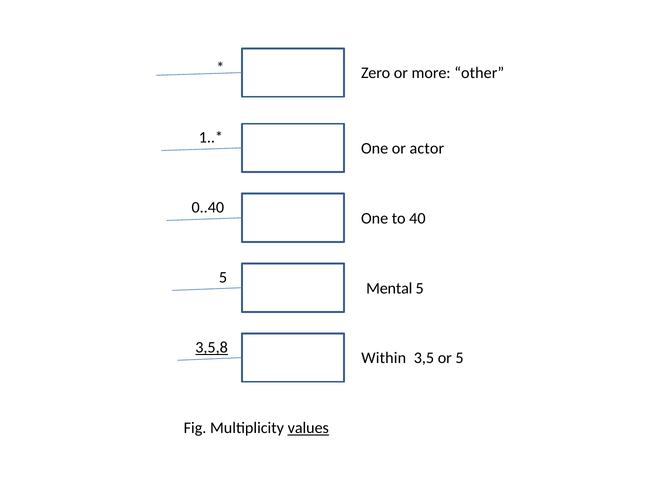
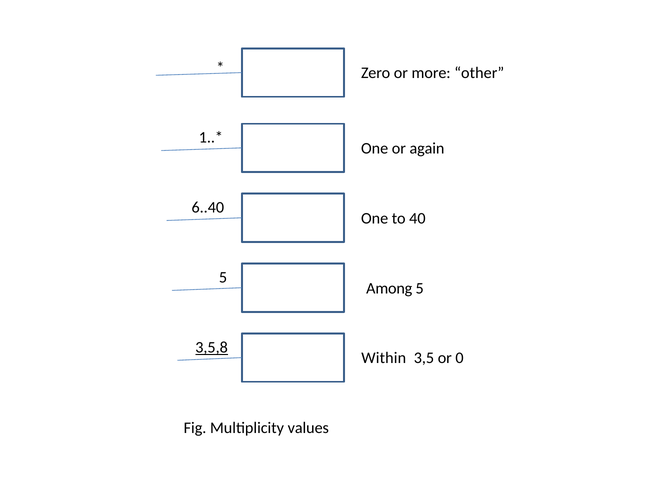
actor: actor -> again
0..40: 0..40 -> 6..40
Mental: Mental -> Among
or 5: 5 -> 0
values underline: present -> none
